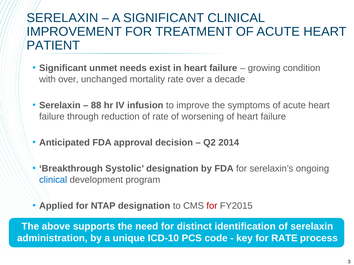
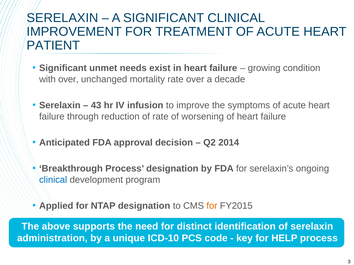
88: 88 -> 43
Breakthrough Systolic: Systolic -> Process
for at (212, 206) colour: red -> orange
for RATE: RATE -> HELP
